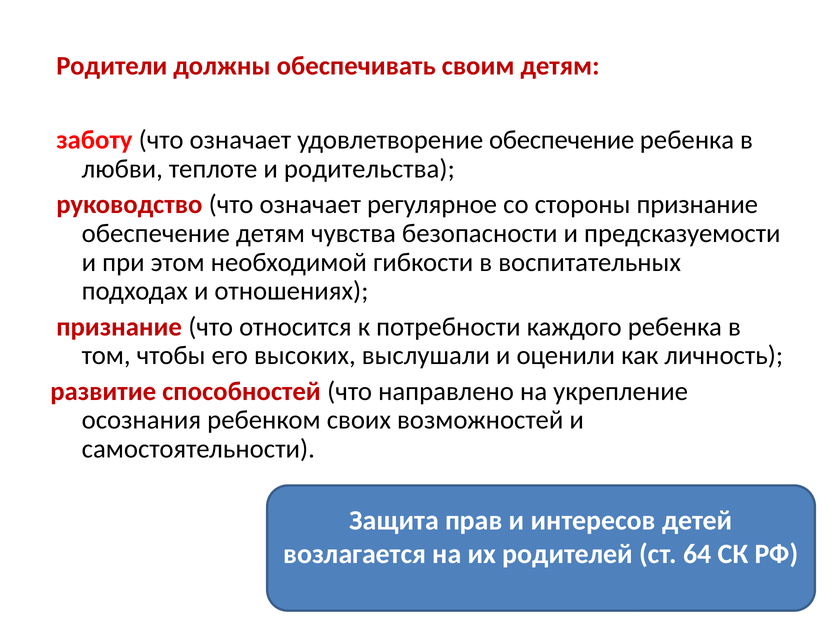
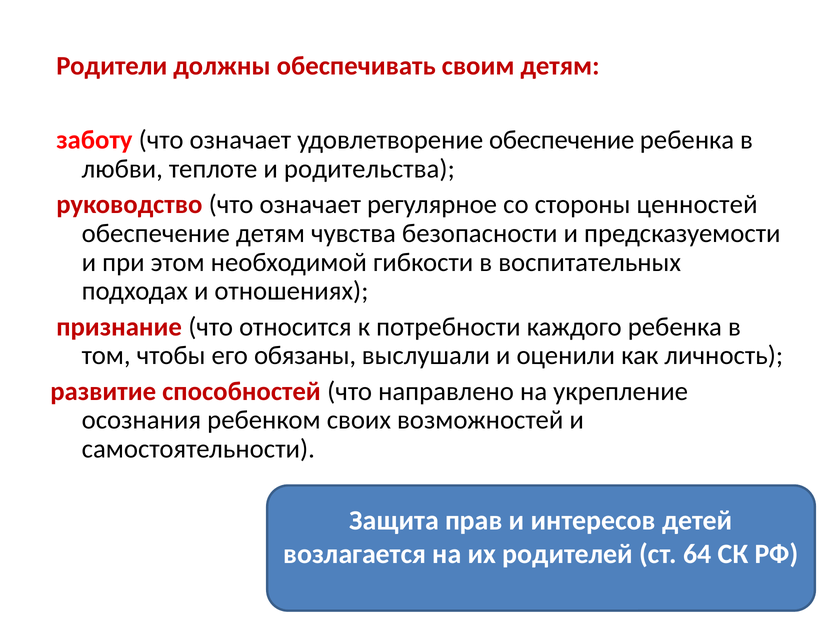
стороны признание: признание -> ценностей
высоких: высоких -> обязаны
